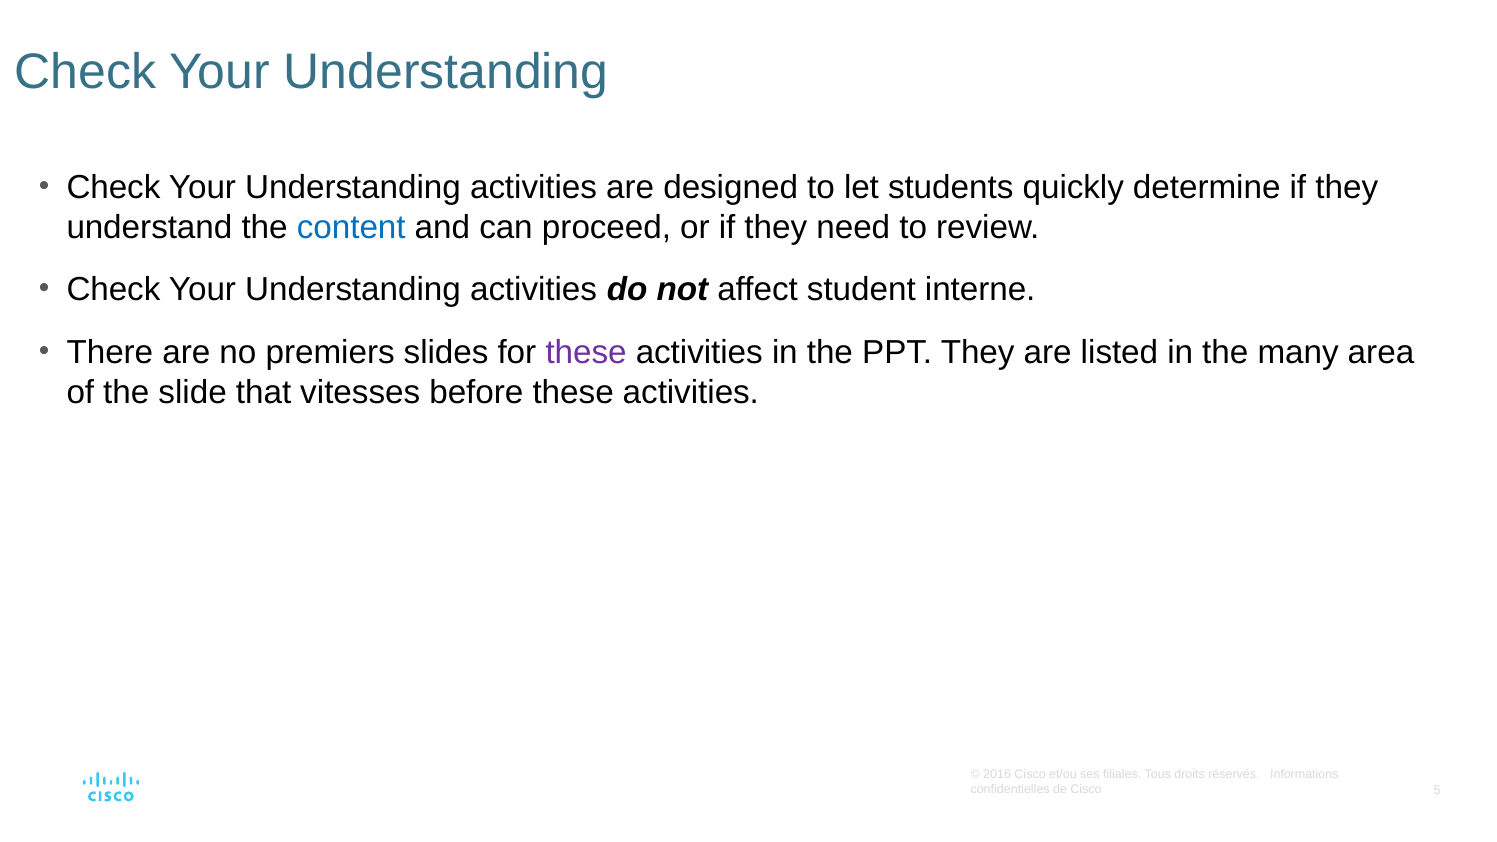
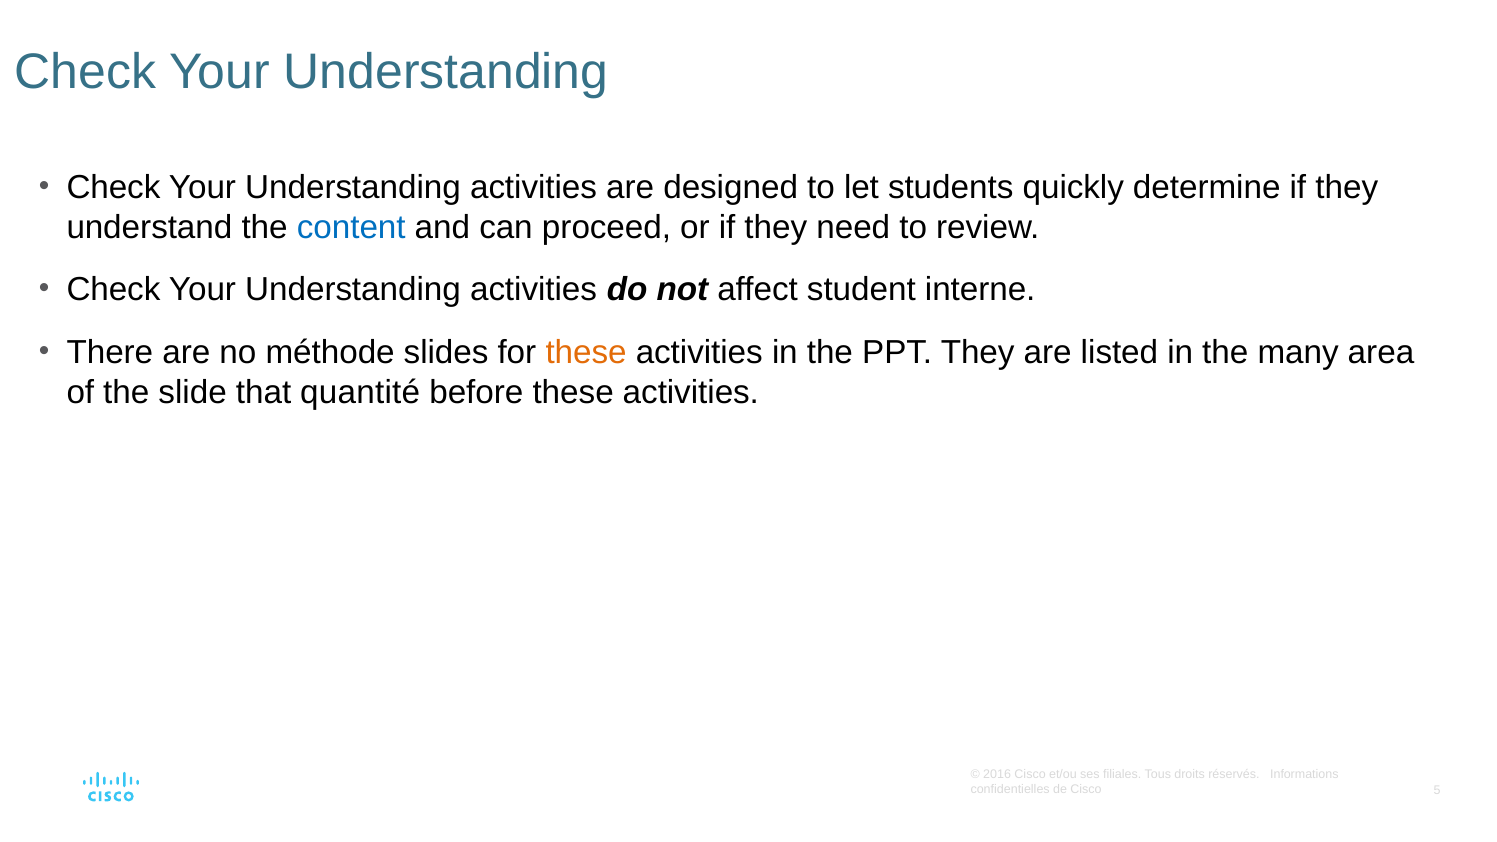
premiers: premiers -> méthode
these at (586, 352) colour: purple -> orange
vitesses: vitesses -> quantité
